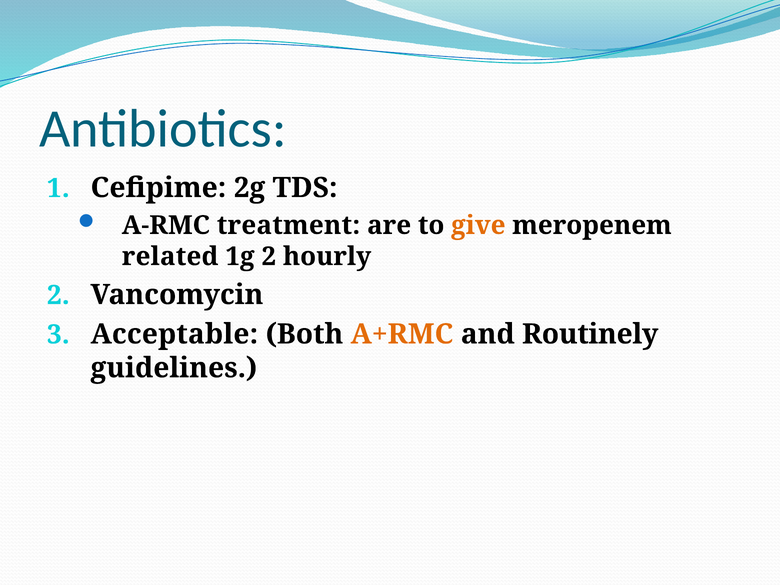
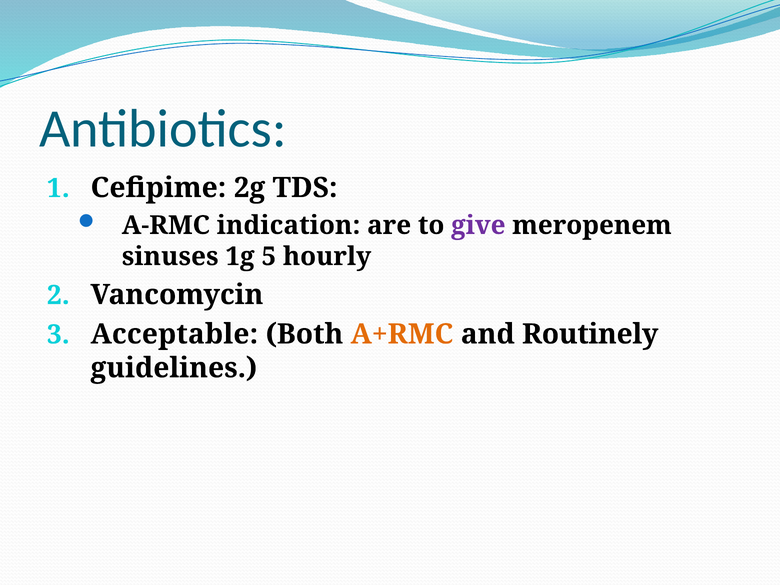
treatment: treatment -> indication
give colour: orange -> purple
related: related -> sinuses
1g 2: 2 -> 5
